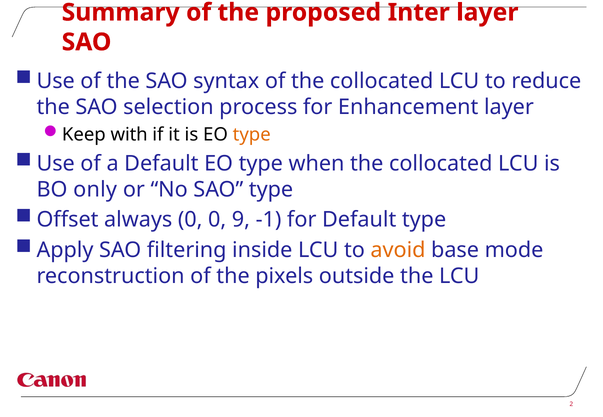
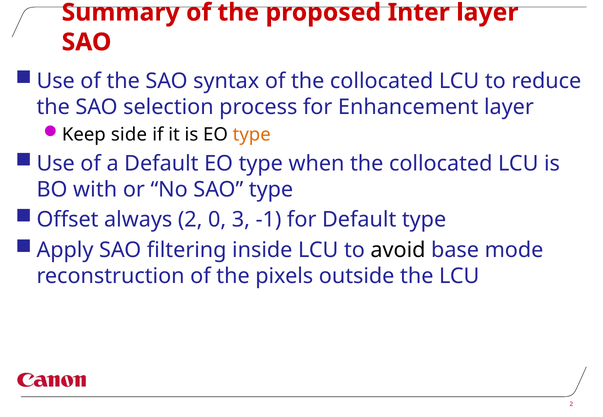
with: with -> side
only: only -> with
always 0: 0 -> 2
9: 9 -> 3
avoid colour: orange -> black
